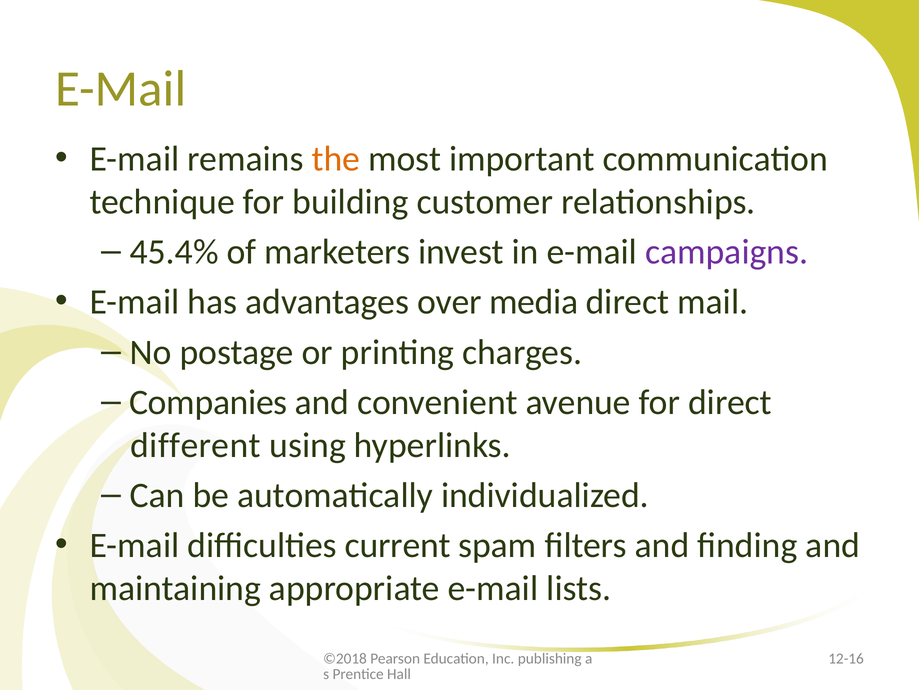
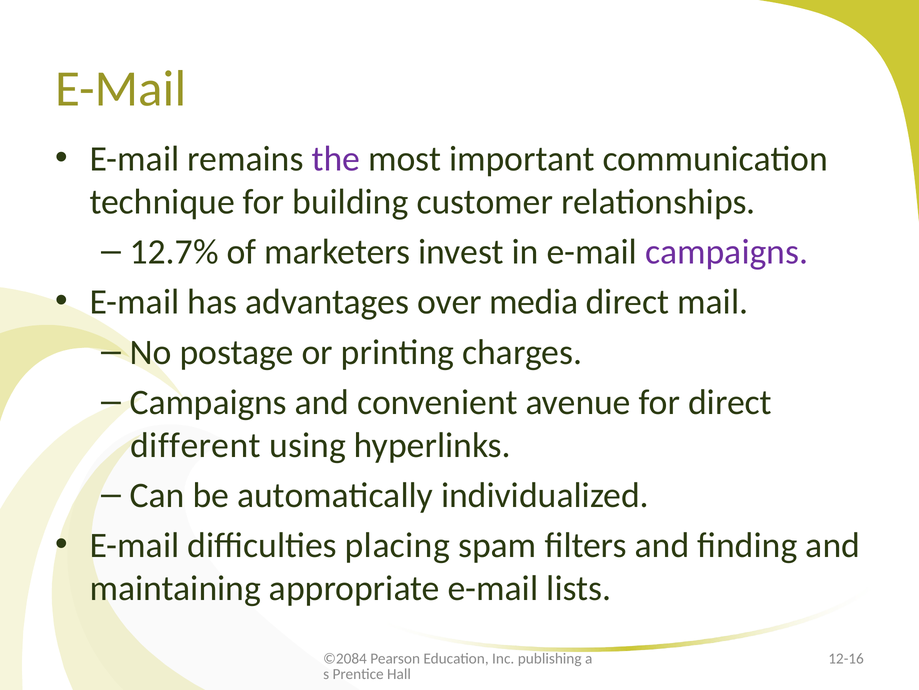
the colour: orange -> purple
45.4%: 45.4% -> 12.7%
Companies at (208, 402): Companies -> Campaigns
current: current -> placing
©2018: ©2018 -> ©2084
